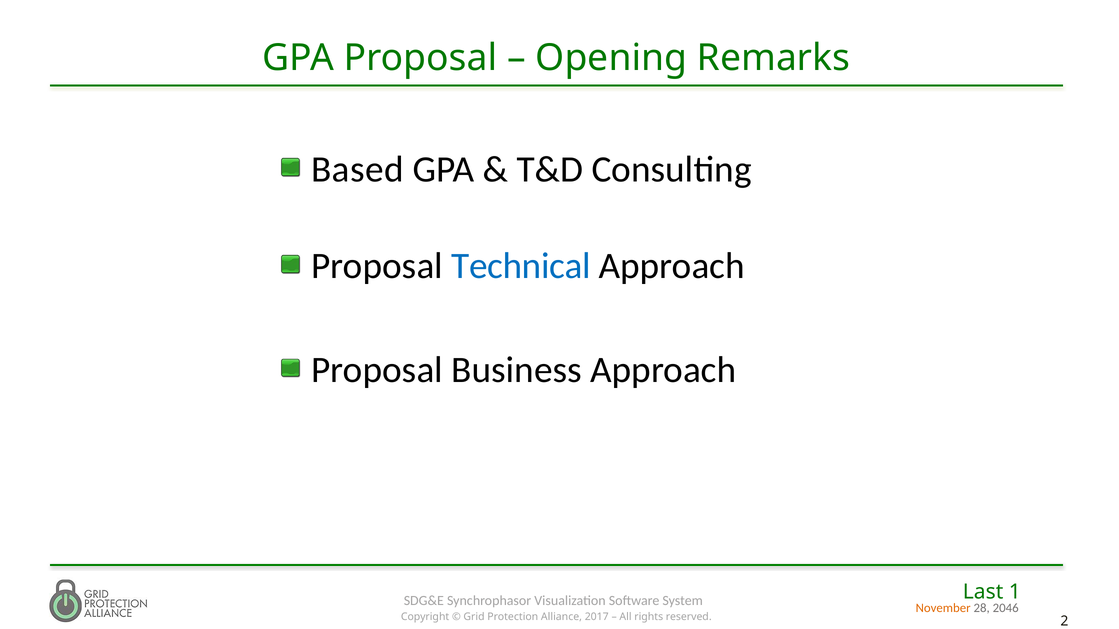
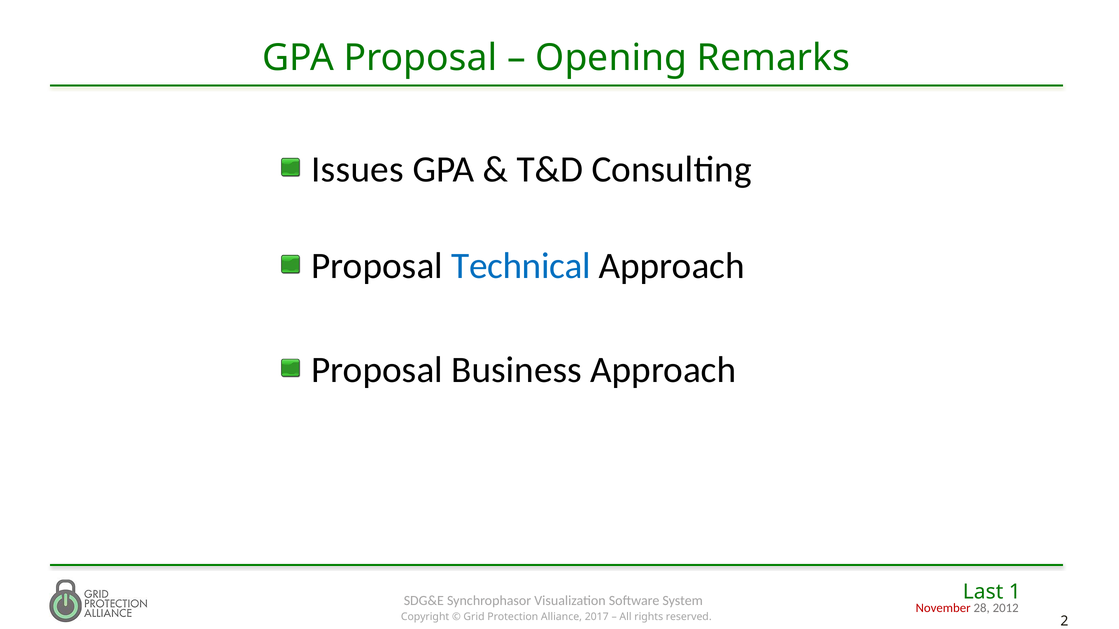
Based: Based -> Issues
November colour: orange -> red
2046: 2046 -> 2012
